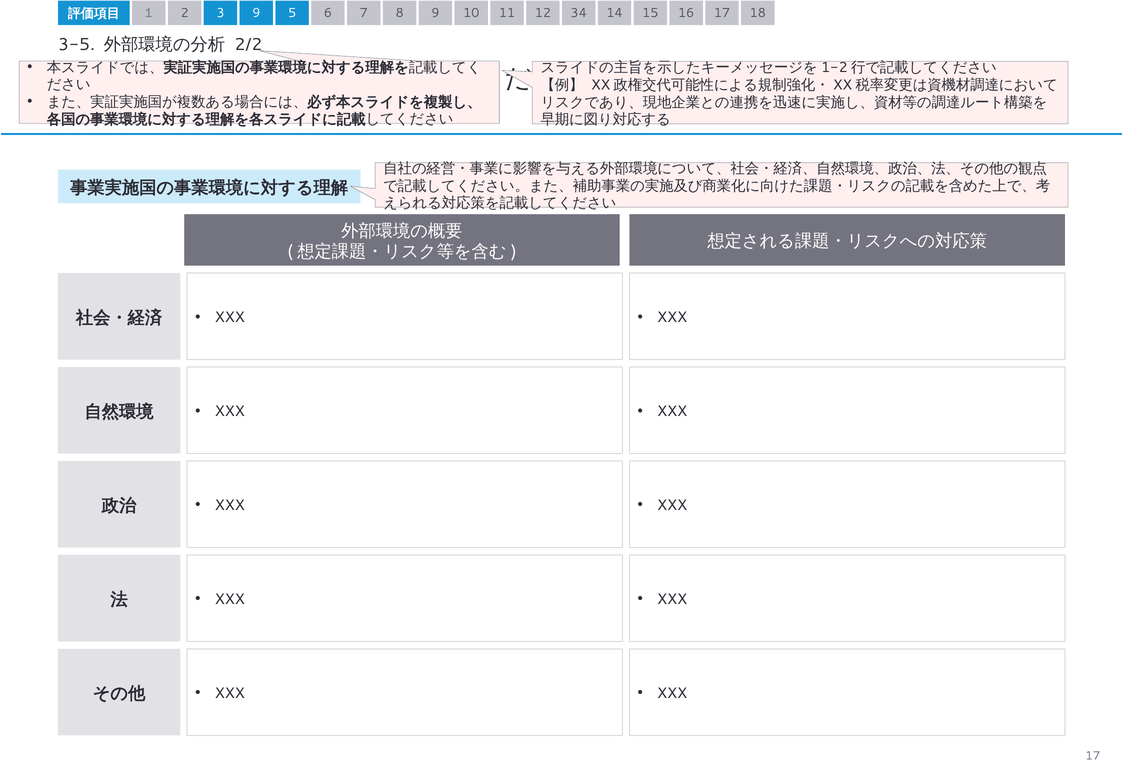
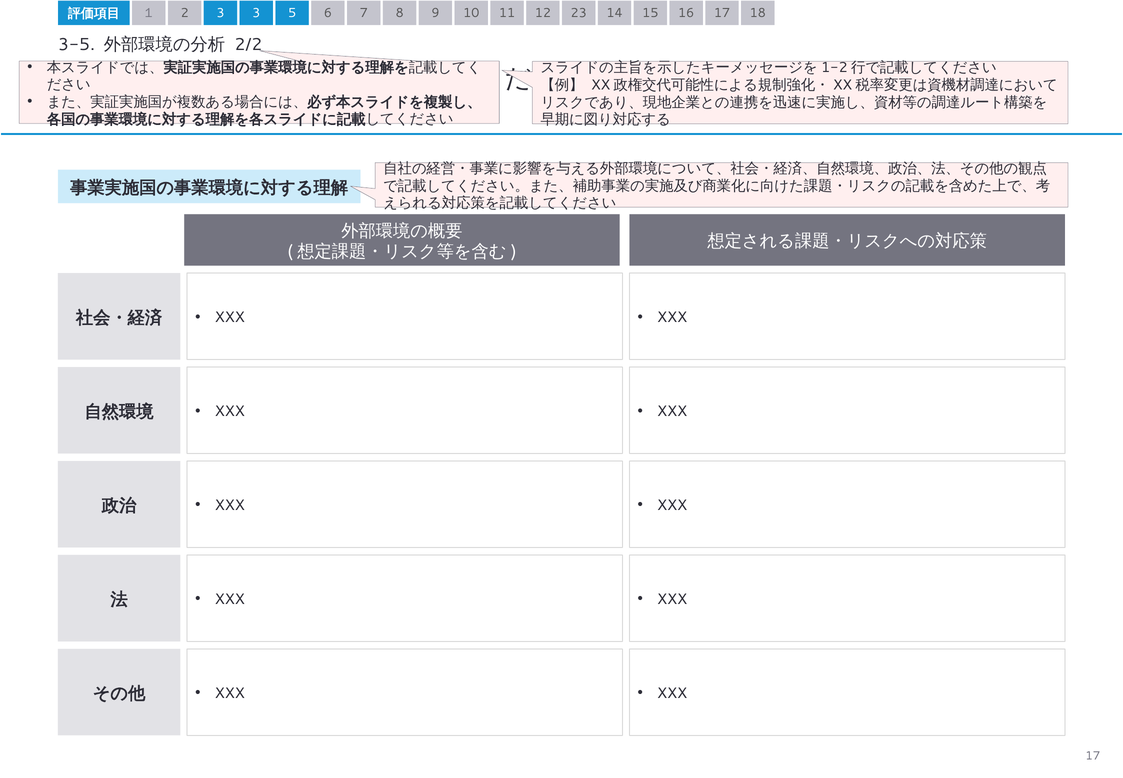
3 9: 9 -> 3
34: 34 -> 23
